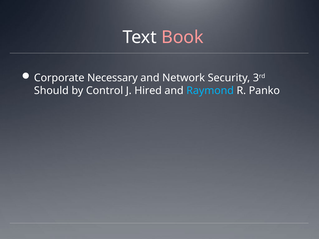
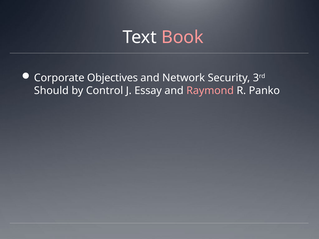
Necessary: Necessary -> Objectives
Hired: Hired -> Essay
Raymond colour: light blue -> pink
